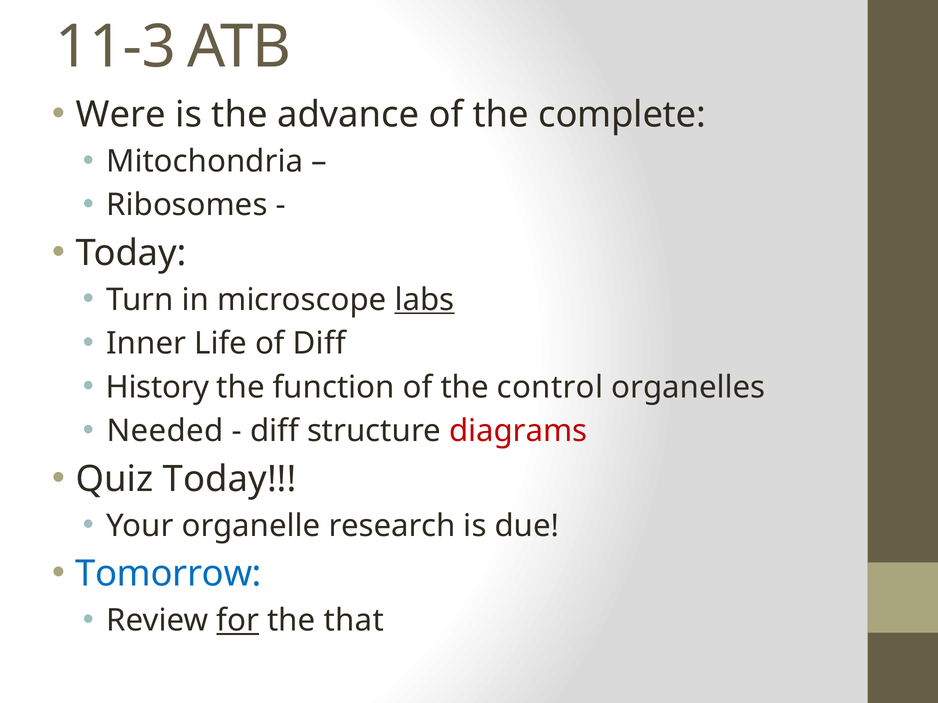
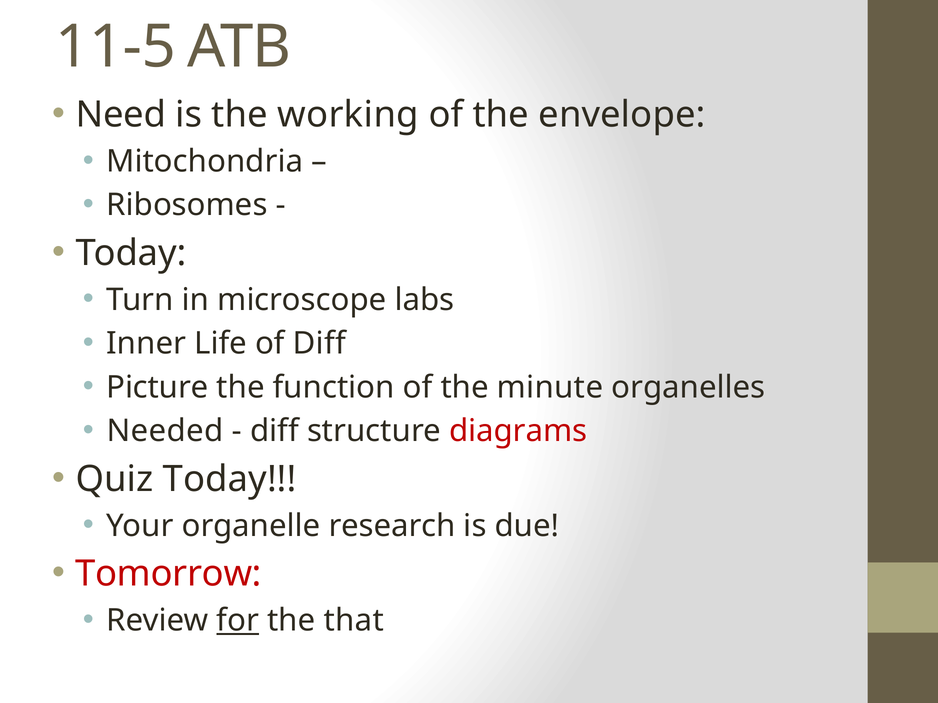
11-3: 11-3 -> 11-5
Were: Were -> Need
advance: advance -> working
complete: complete -> envelope
labs underline: present -> none
History: History -> Picture
control: control -> minute
Tomorrow colour: blue -> red
